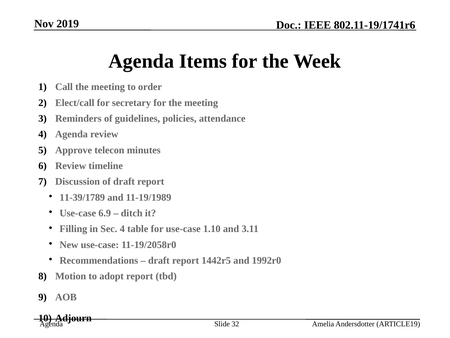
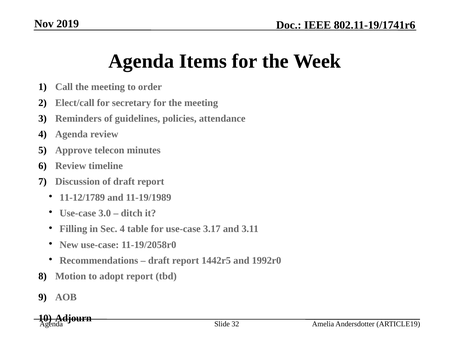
11-39/1789: 11-39/1789 -> 11-12/1789
6.9: 6.9 -> 3.0
1.10: 1.10 -> 3.17
